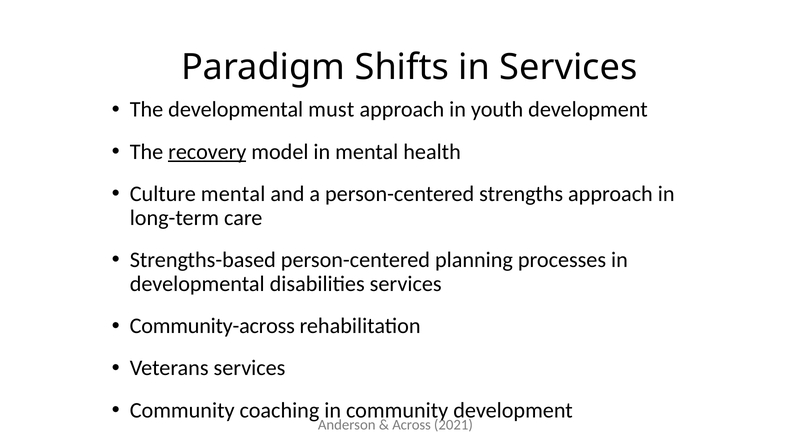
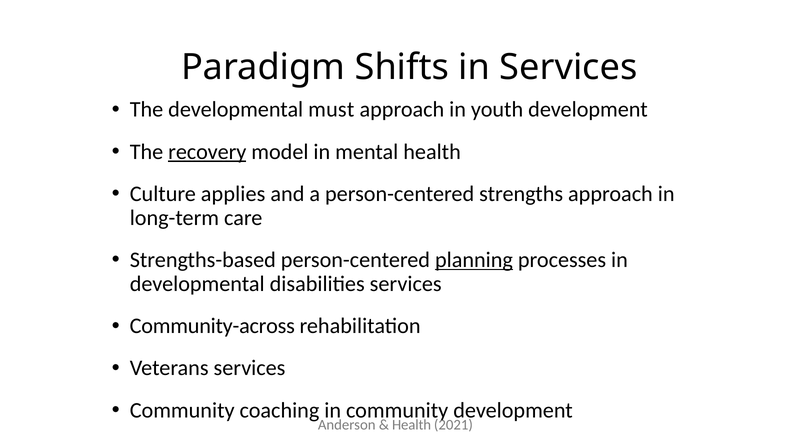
Culture mental: mental -> applies
planning underline: none -> present
Across at (412, 425): Across -> Health
